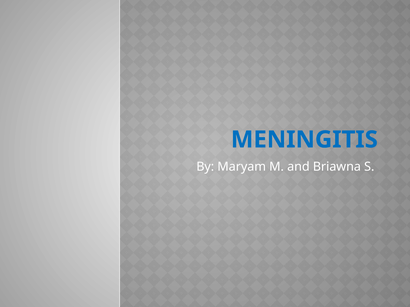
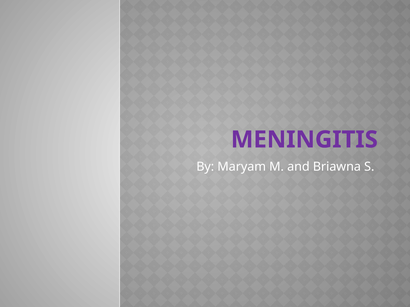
MENINGITIS colour: blue -> purple
